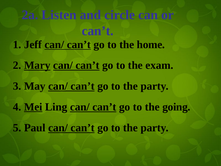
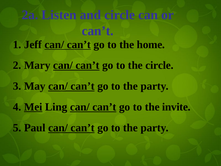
Mary underline: present -> none
the exam: exam -> circle
going: going -> invite
